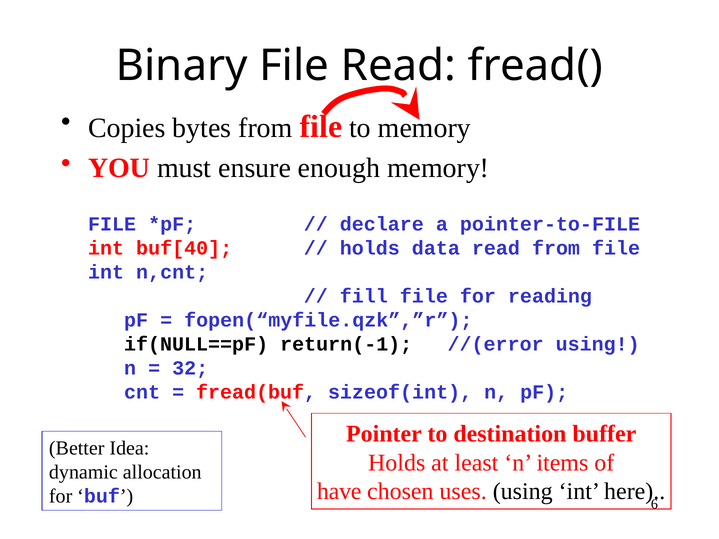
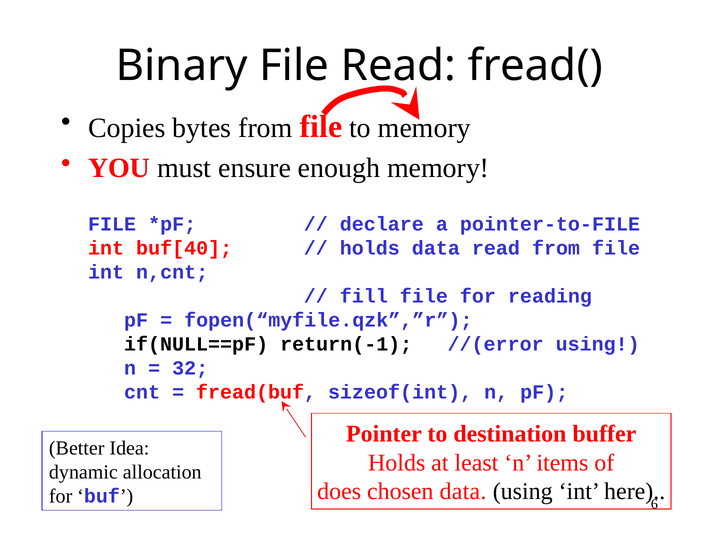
have: have -> does
chosen uses: uses -> data
